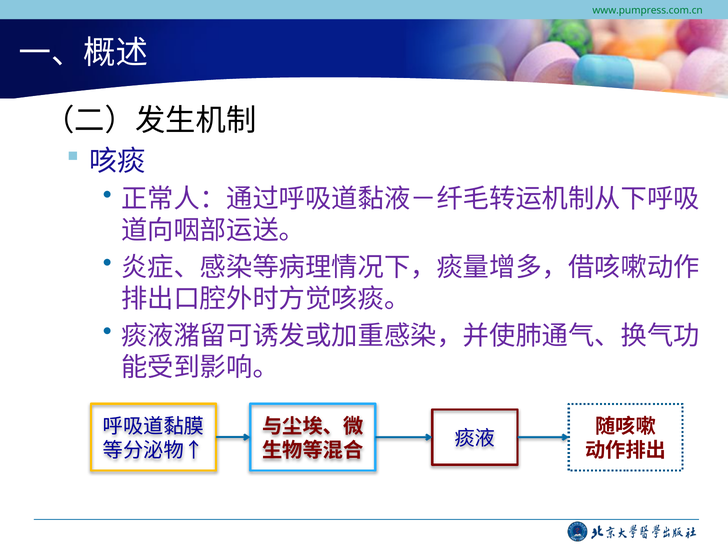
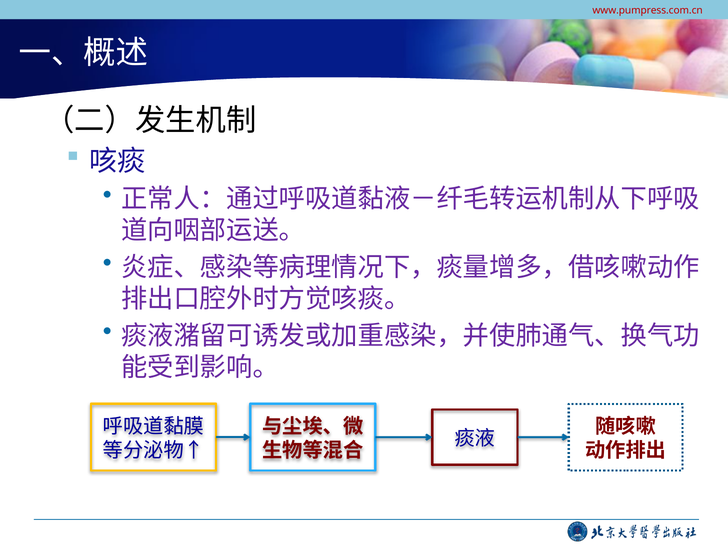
www.pumpress.com.cn colour: green -> red
